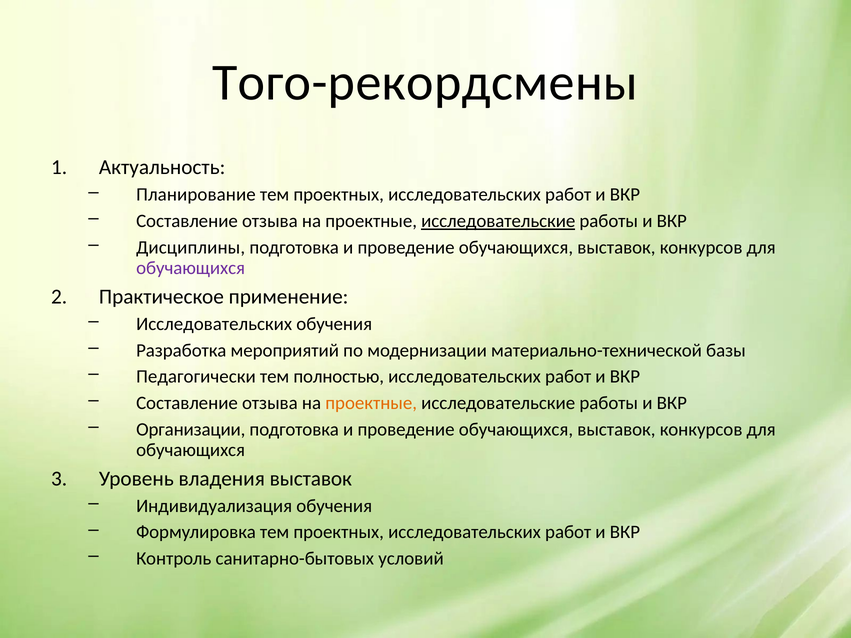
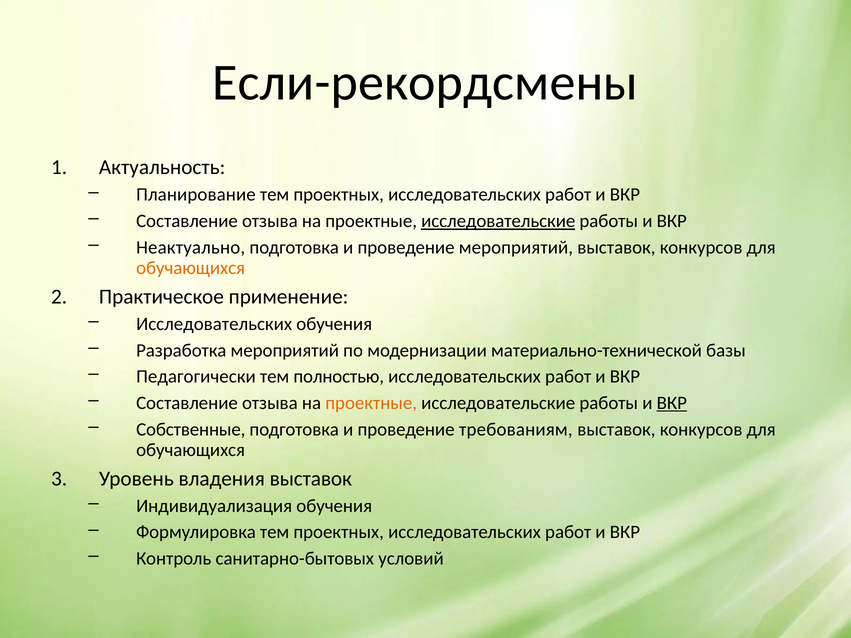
Того-рекордсмены: Того-рекордсмены -> Если-рекордсмены
Дисциплины: Дисциплины -> Неактуально
обучающихся at (516, 248): обучающихся -> мероприятий
обучающихся at (191, 268) colour: purple -> orange
ВКР at (672, 403) underline: none -> present
Организации: Организации -> Собственные
обучающихся at (516, 430): обучающихся -> требованиям
